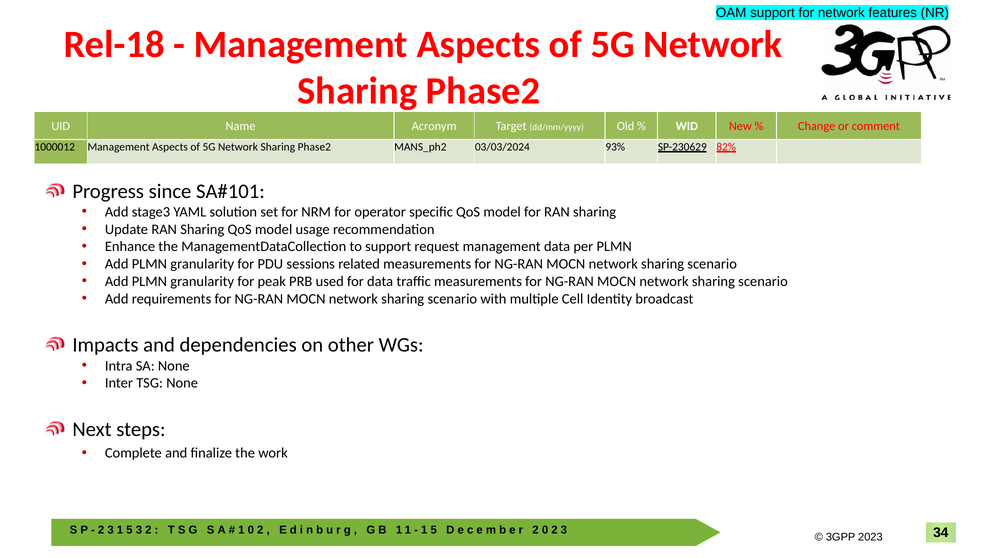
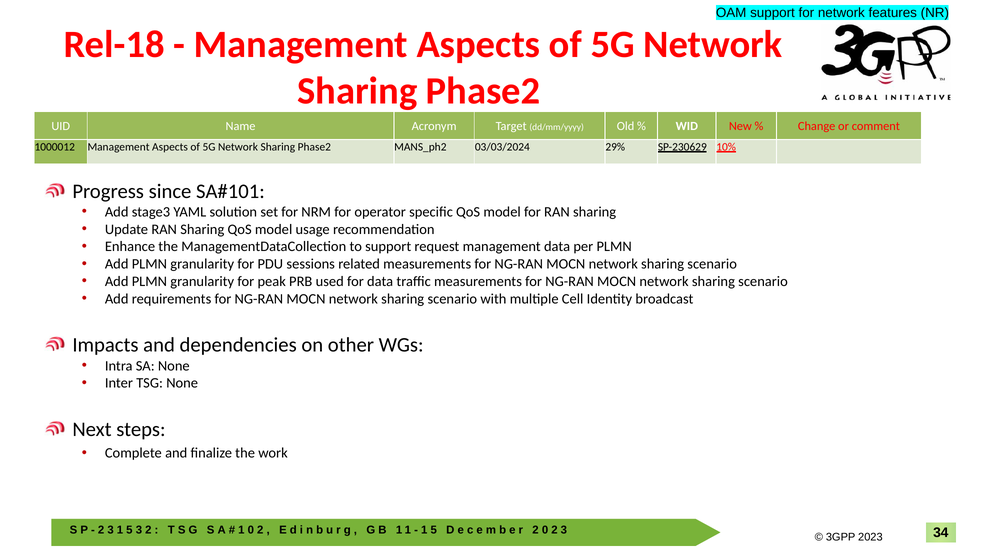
93%: 93% -> 29%
82%: 82% -> 10%
